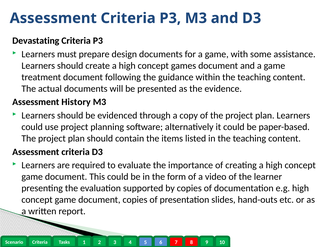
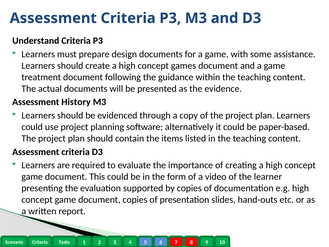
Devastating: Devastating -> Understand
